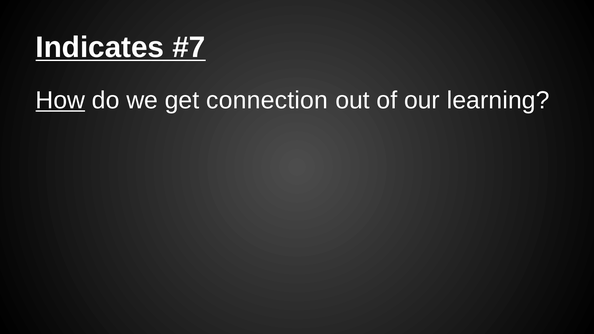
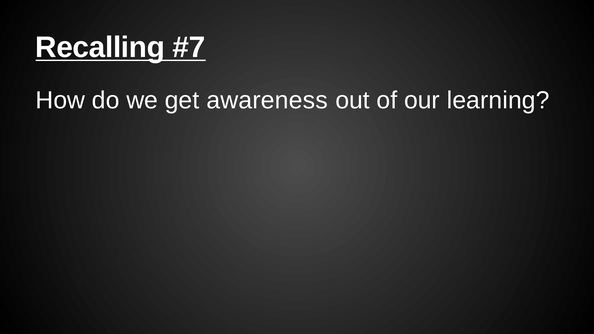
Indicates: Indicates -> Recalling
How underline: present -> none
connection: connection -> awareness
